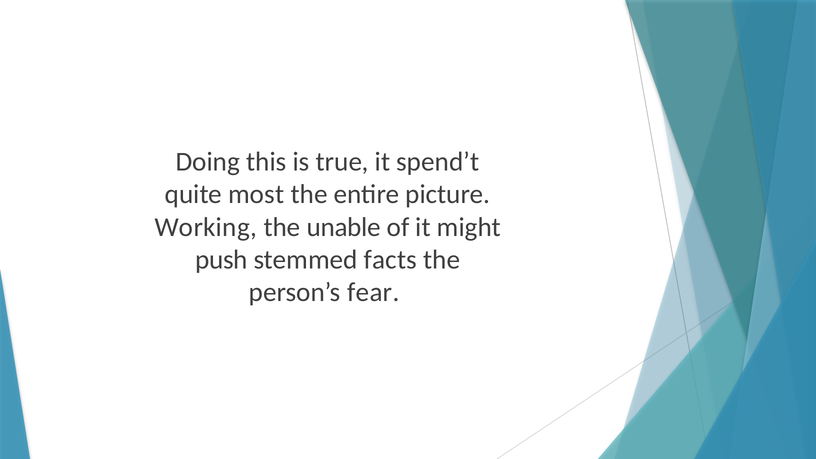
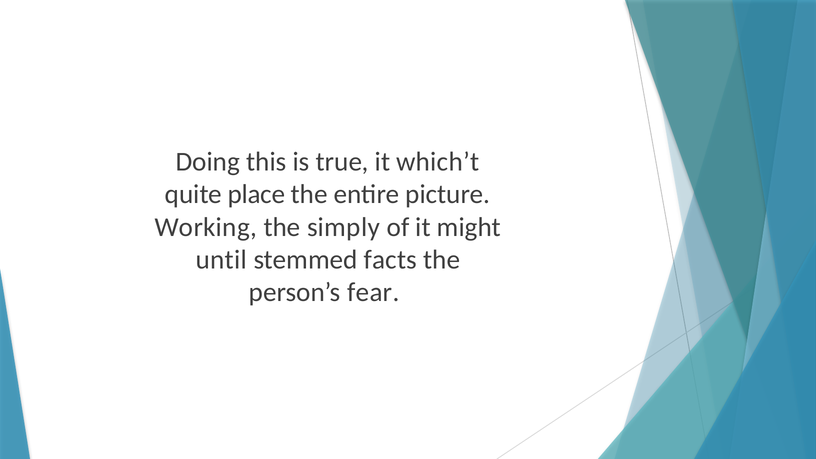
spend’t: spend’t -> which’t
most: most -> place
unable: unable -> simply
push: push -> until
